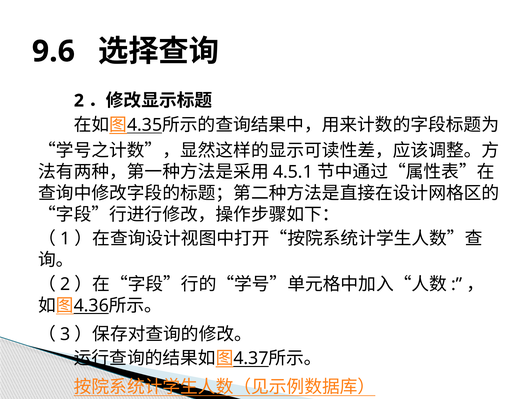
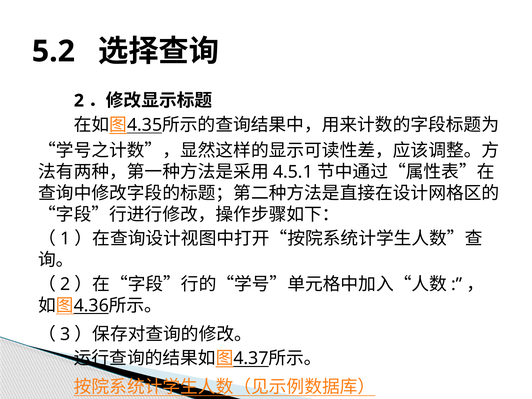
9.6: 9.6 -> 5.2
